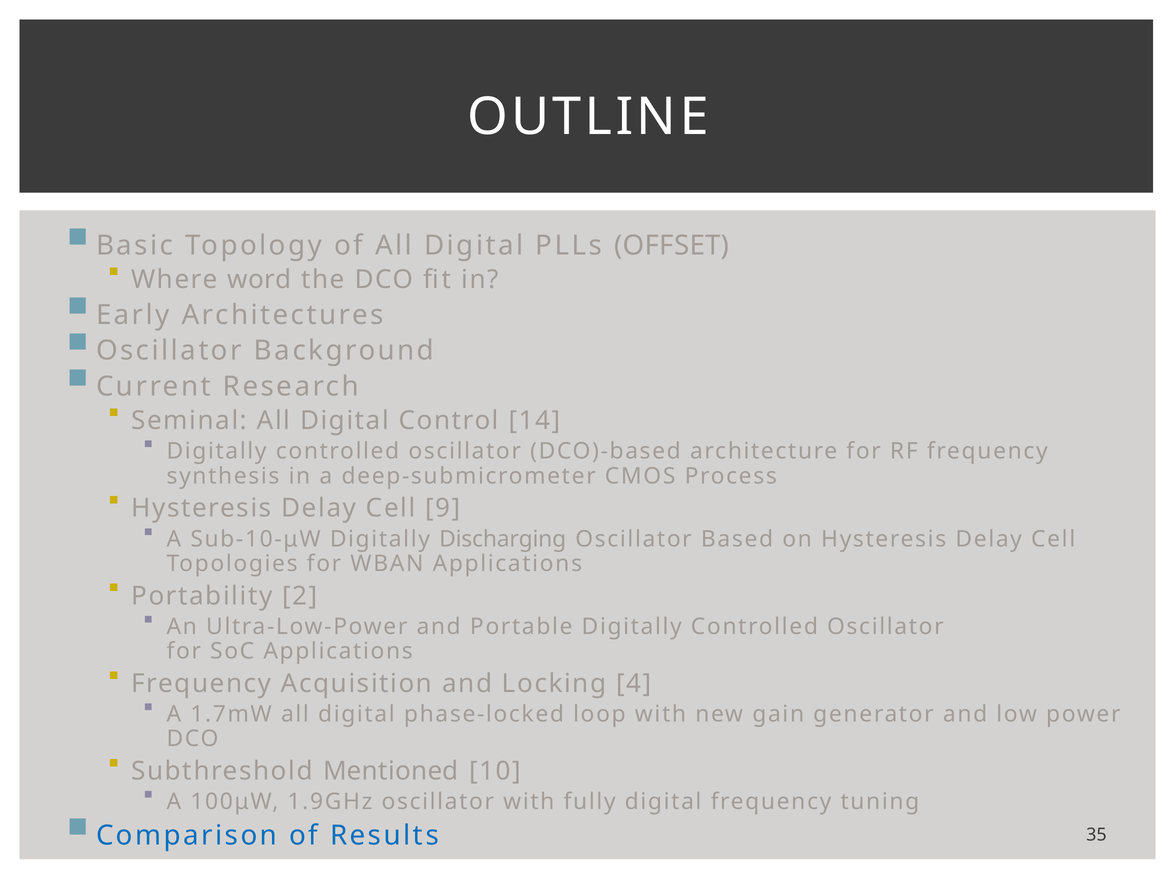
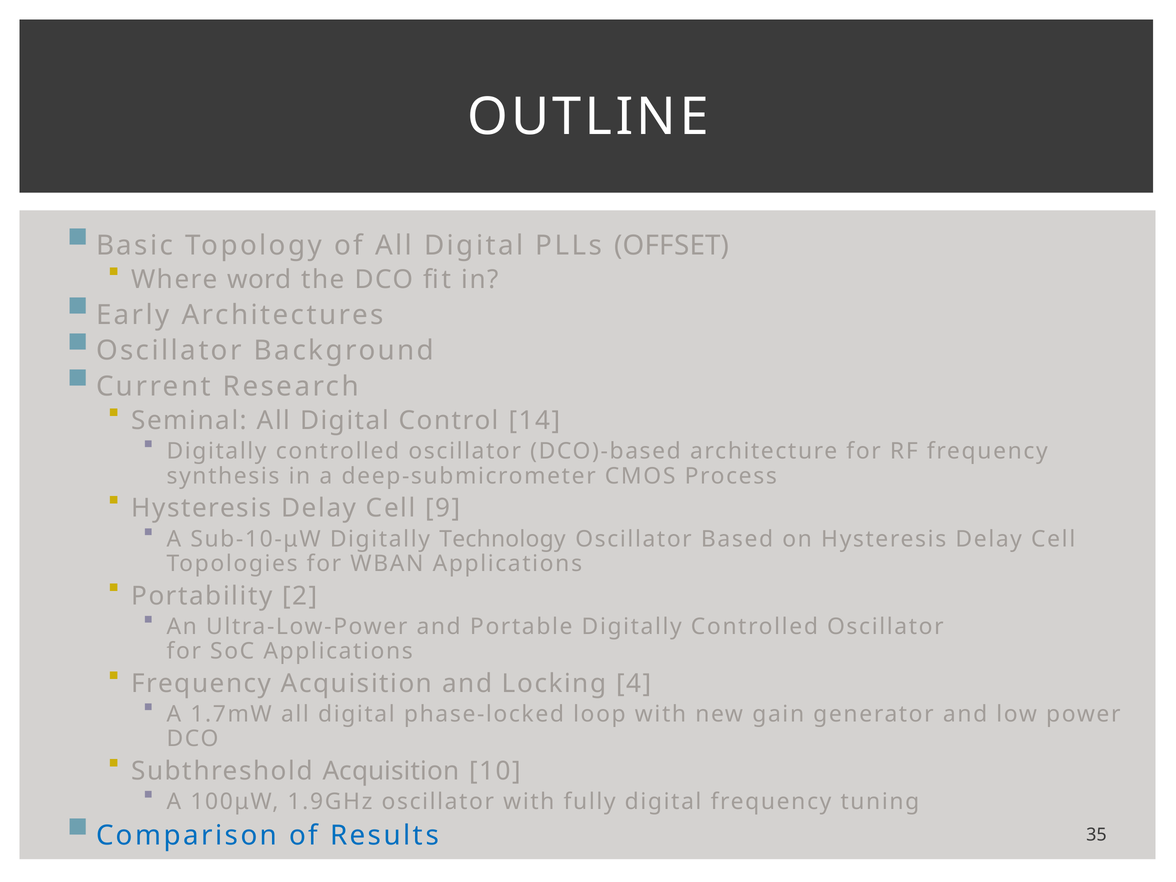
Discharging: Discharging -> Technology
Subthreshold Mentioned: Mentioned -> Acquisition
